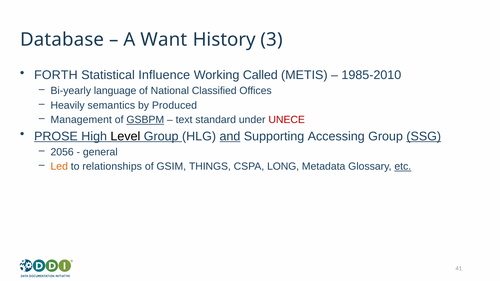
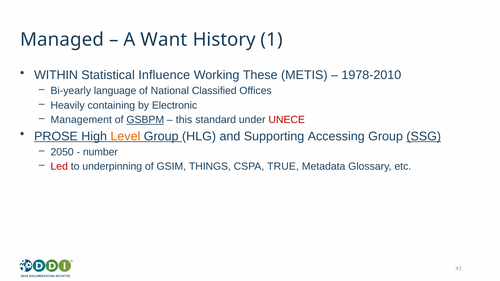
Database: Database -> Managed
3: 3 -> 1
FORTH: FORTH -> WITHIN
Called: Called -> These
1985-2010: 1985-2010 -> 1978-2010
semantics: semantics -> containing
Produced: Produced -> Electronic
text: text -> this
Level colour: black -> orange
and underline: present -> none
2056: 2056 -> 2050
general: general -> number
Led colour: orange -> red
relationships: relationships -> underpinning
LONG: LONG -> TRUE
etc underline: present -> none
